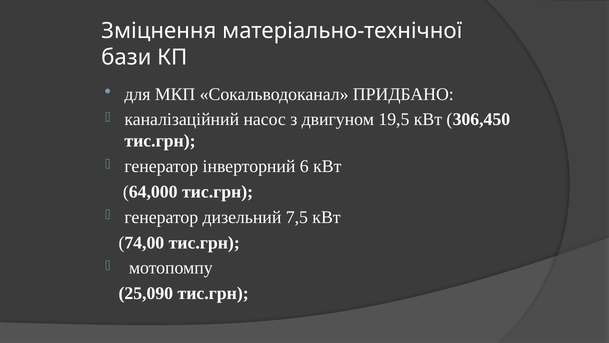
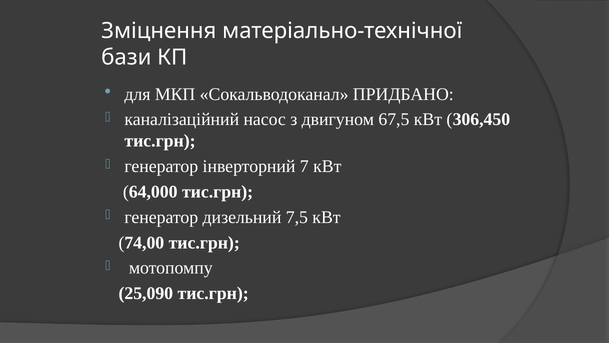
19,5: 19,5 -> 67,5
6: 6 -> 7
